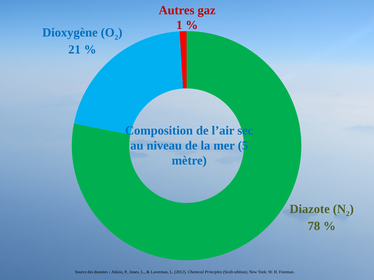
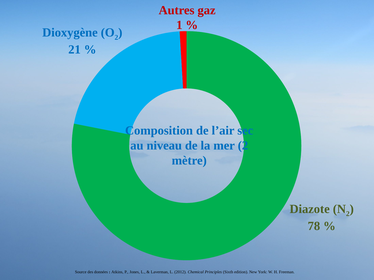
mer 5: 5 -> 2
